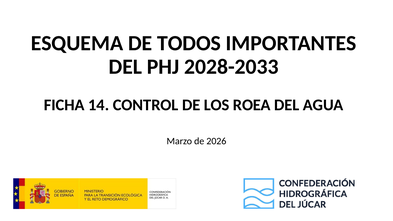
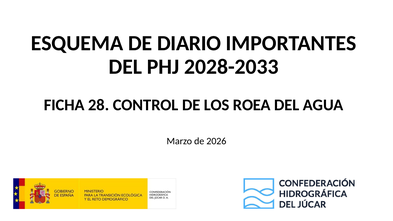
TODOS: TODOS -> DIARIO
14: 14 -> 28
